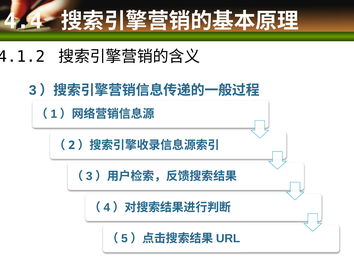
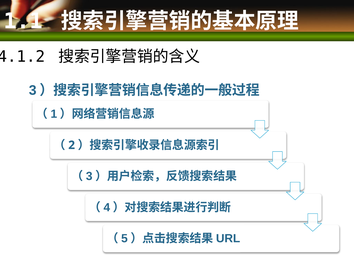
4.4: 4.4 -> 1.1
